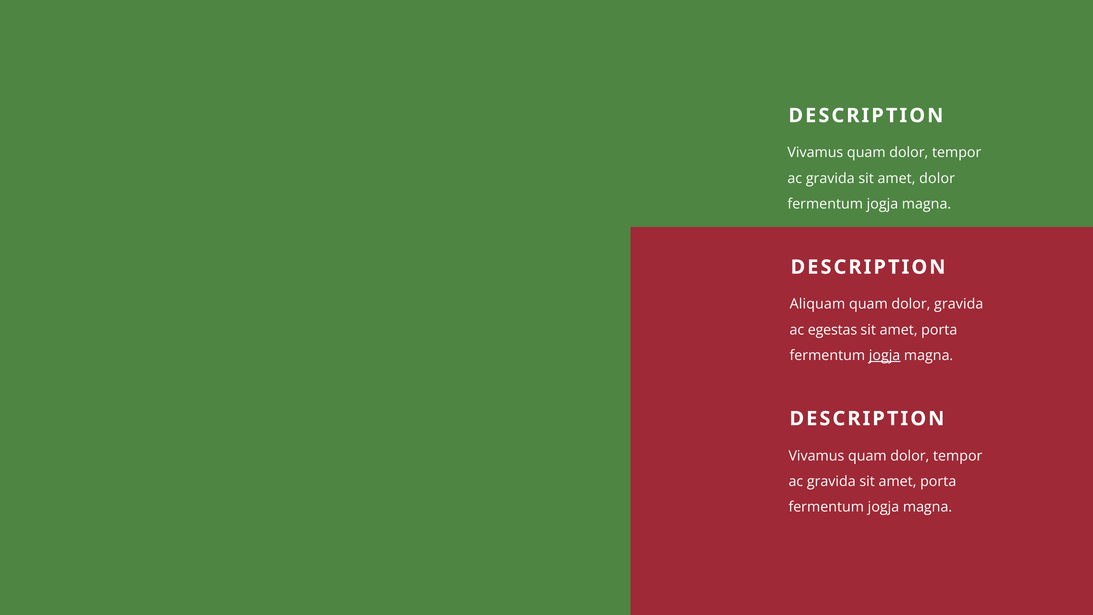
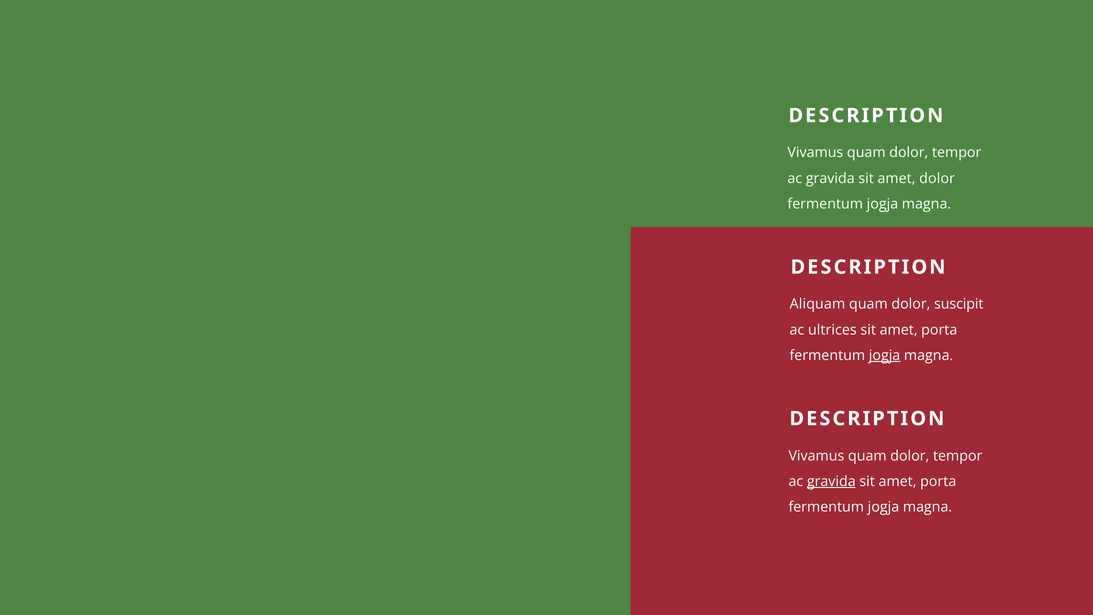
dolor gravida: gravida -> suscipit
egestas: egestas -> ultrices
gravida at (831, 481) underline: none -> present
